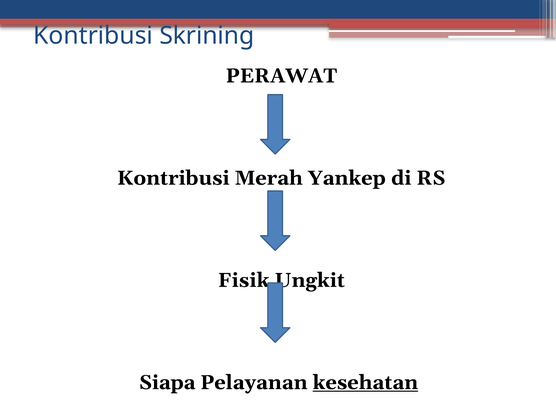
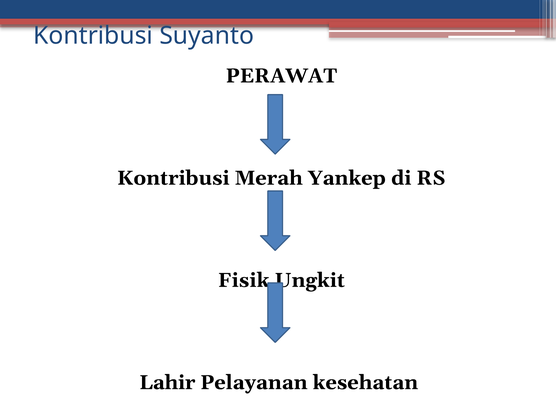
Skrining: Skrining -> Suyanto
Siapa: Siapa -> Lahir
kesehatan underline: present -> none
